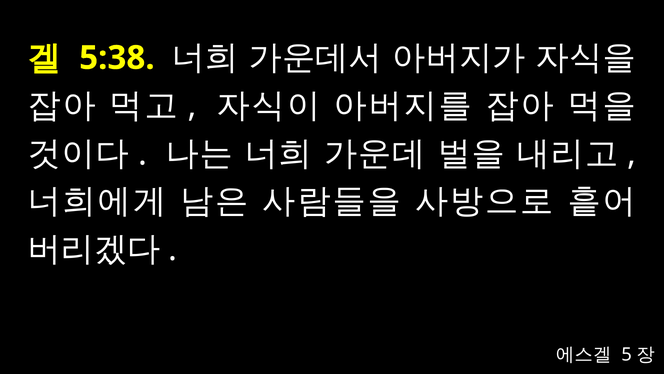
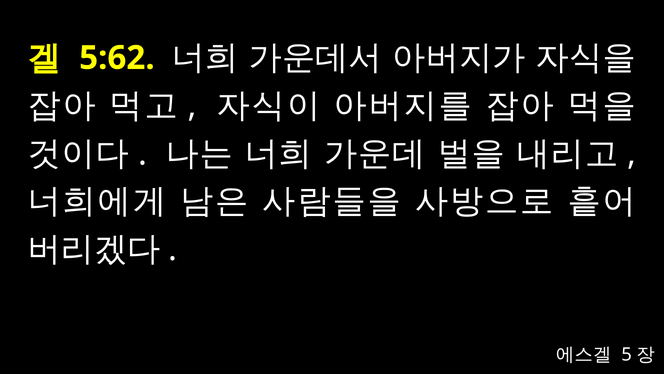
5:38: 5:38 -> 5:62
